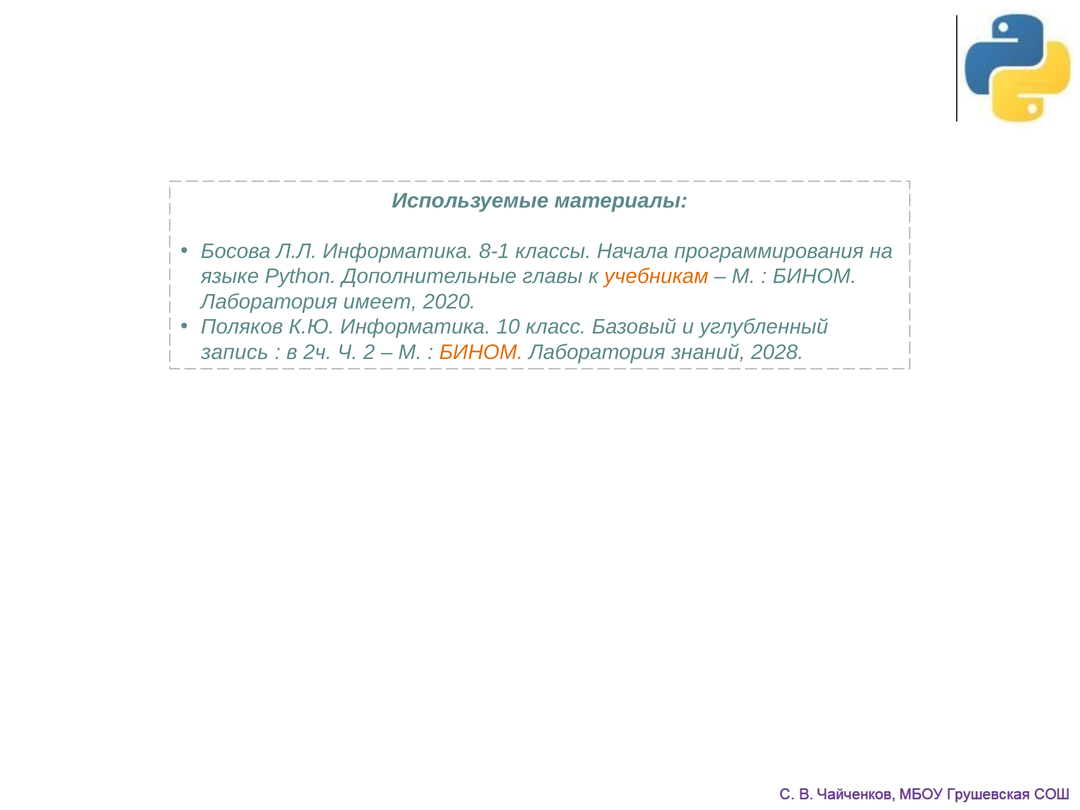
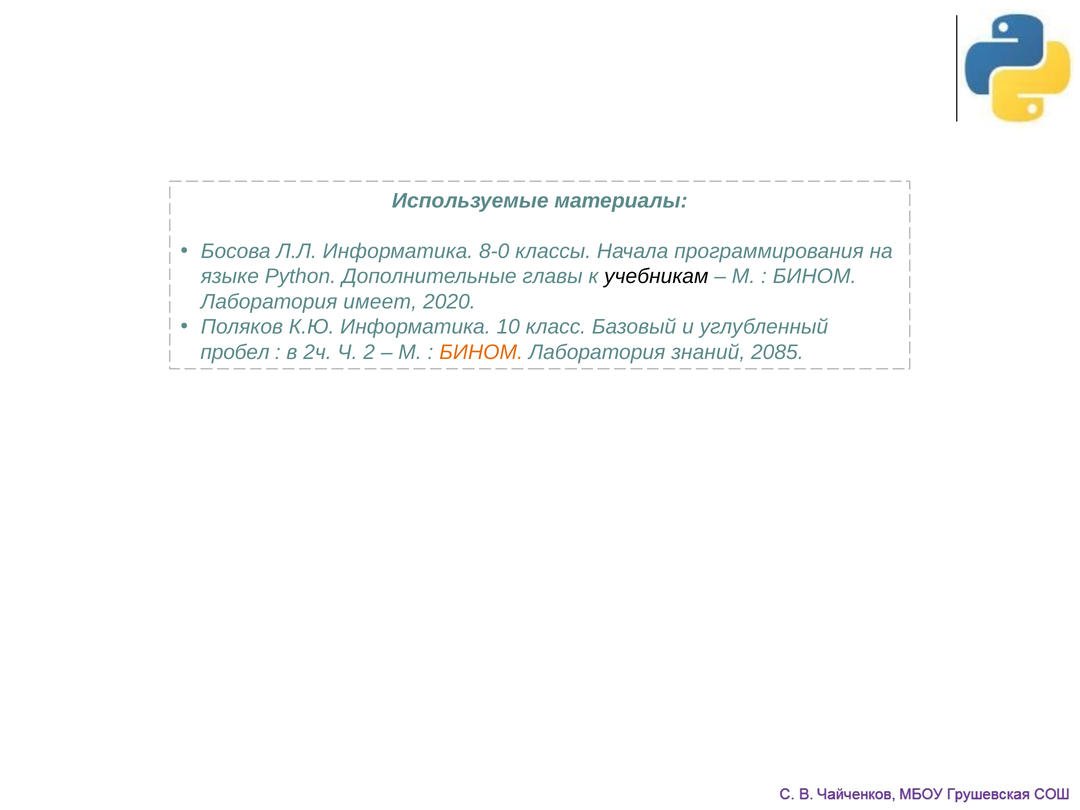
8-1: 8-1 -> 8-0
учебникам colour: orange -> black
запись: запись -> пробел
2028: 2028 -> 2085
